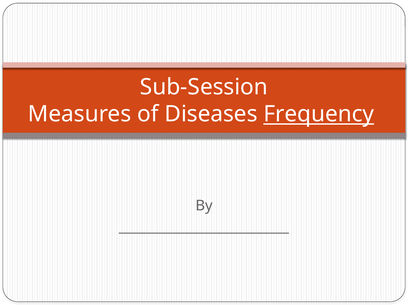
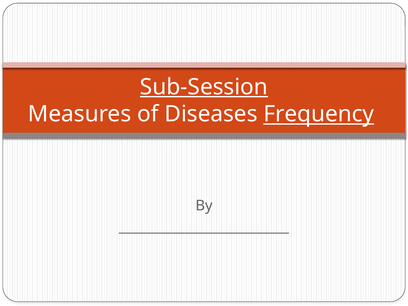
Sub-Session underline: none -> present
